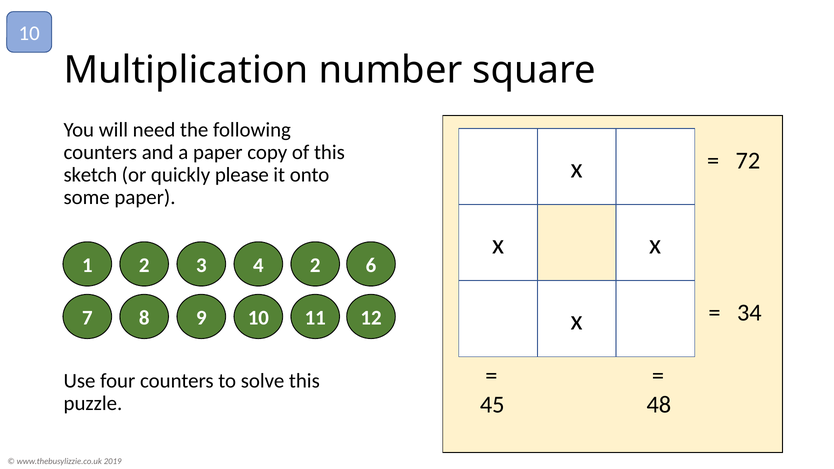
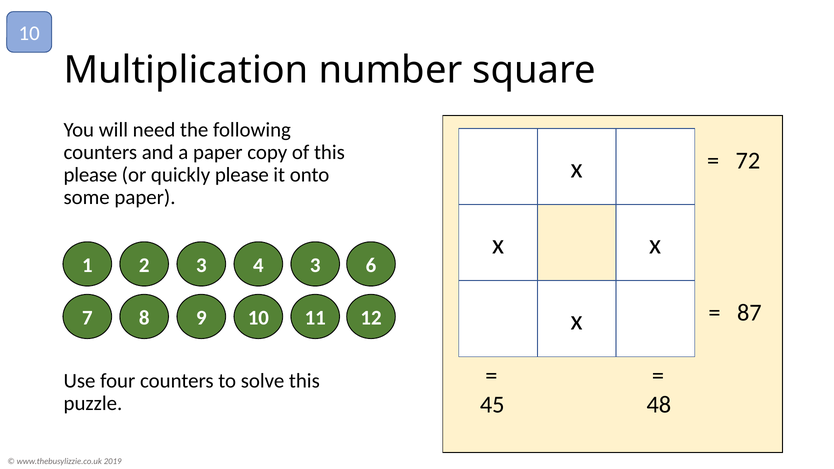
sketch at (90, 175): sketch -> please
2 2: 2 -> 3
34: 34 -> 87
